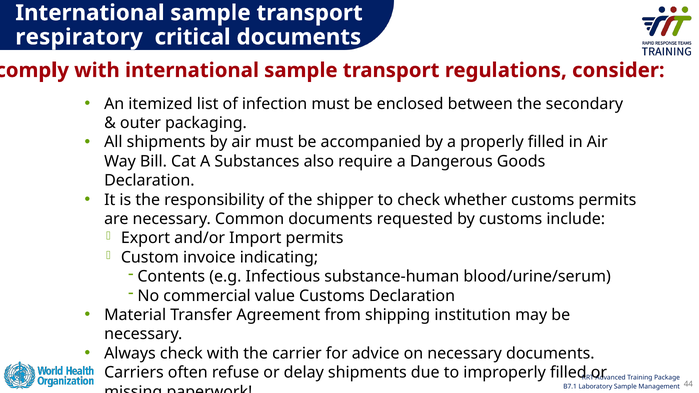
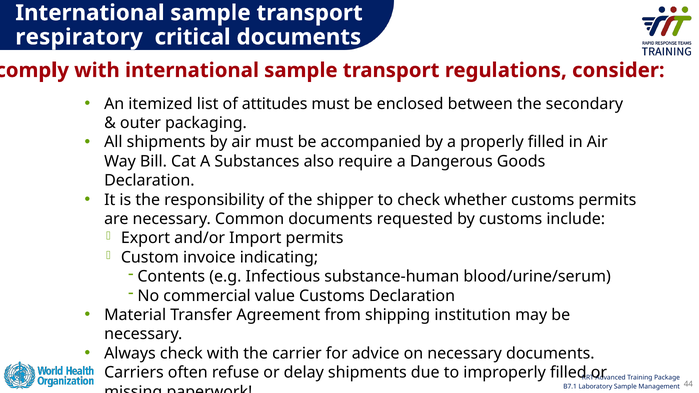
infection: infection -> attitudes
